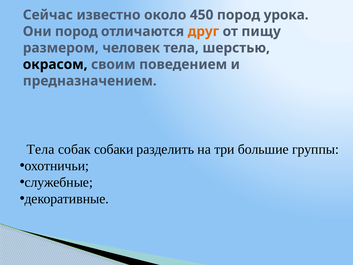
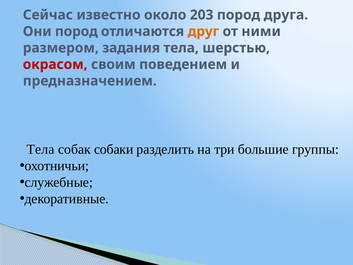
450: 450 -> 203
урока: урока -> друга
пищу: пищу -> ними
человек: человек -> задания
окрасом colour: black -> red
